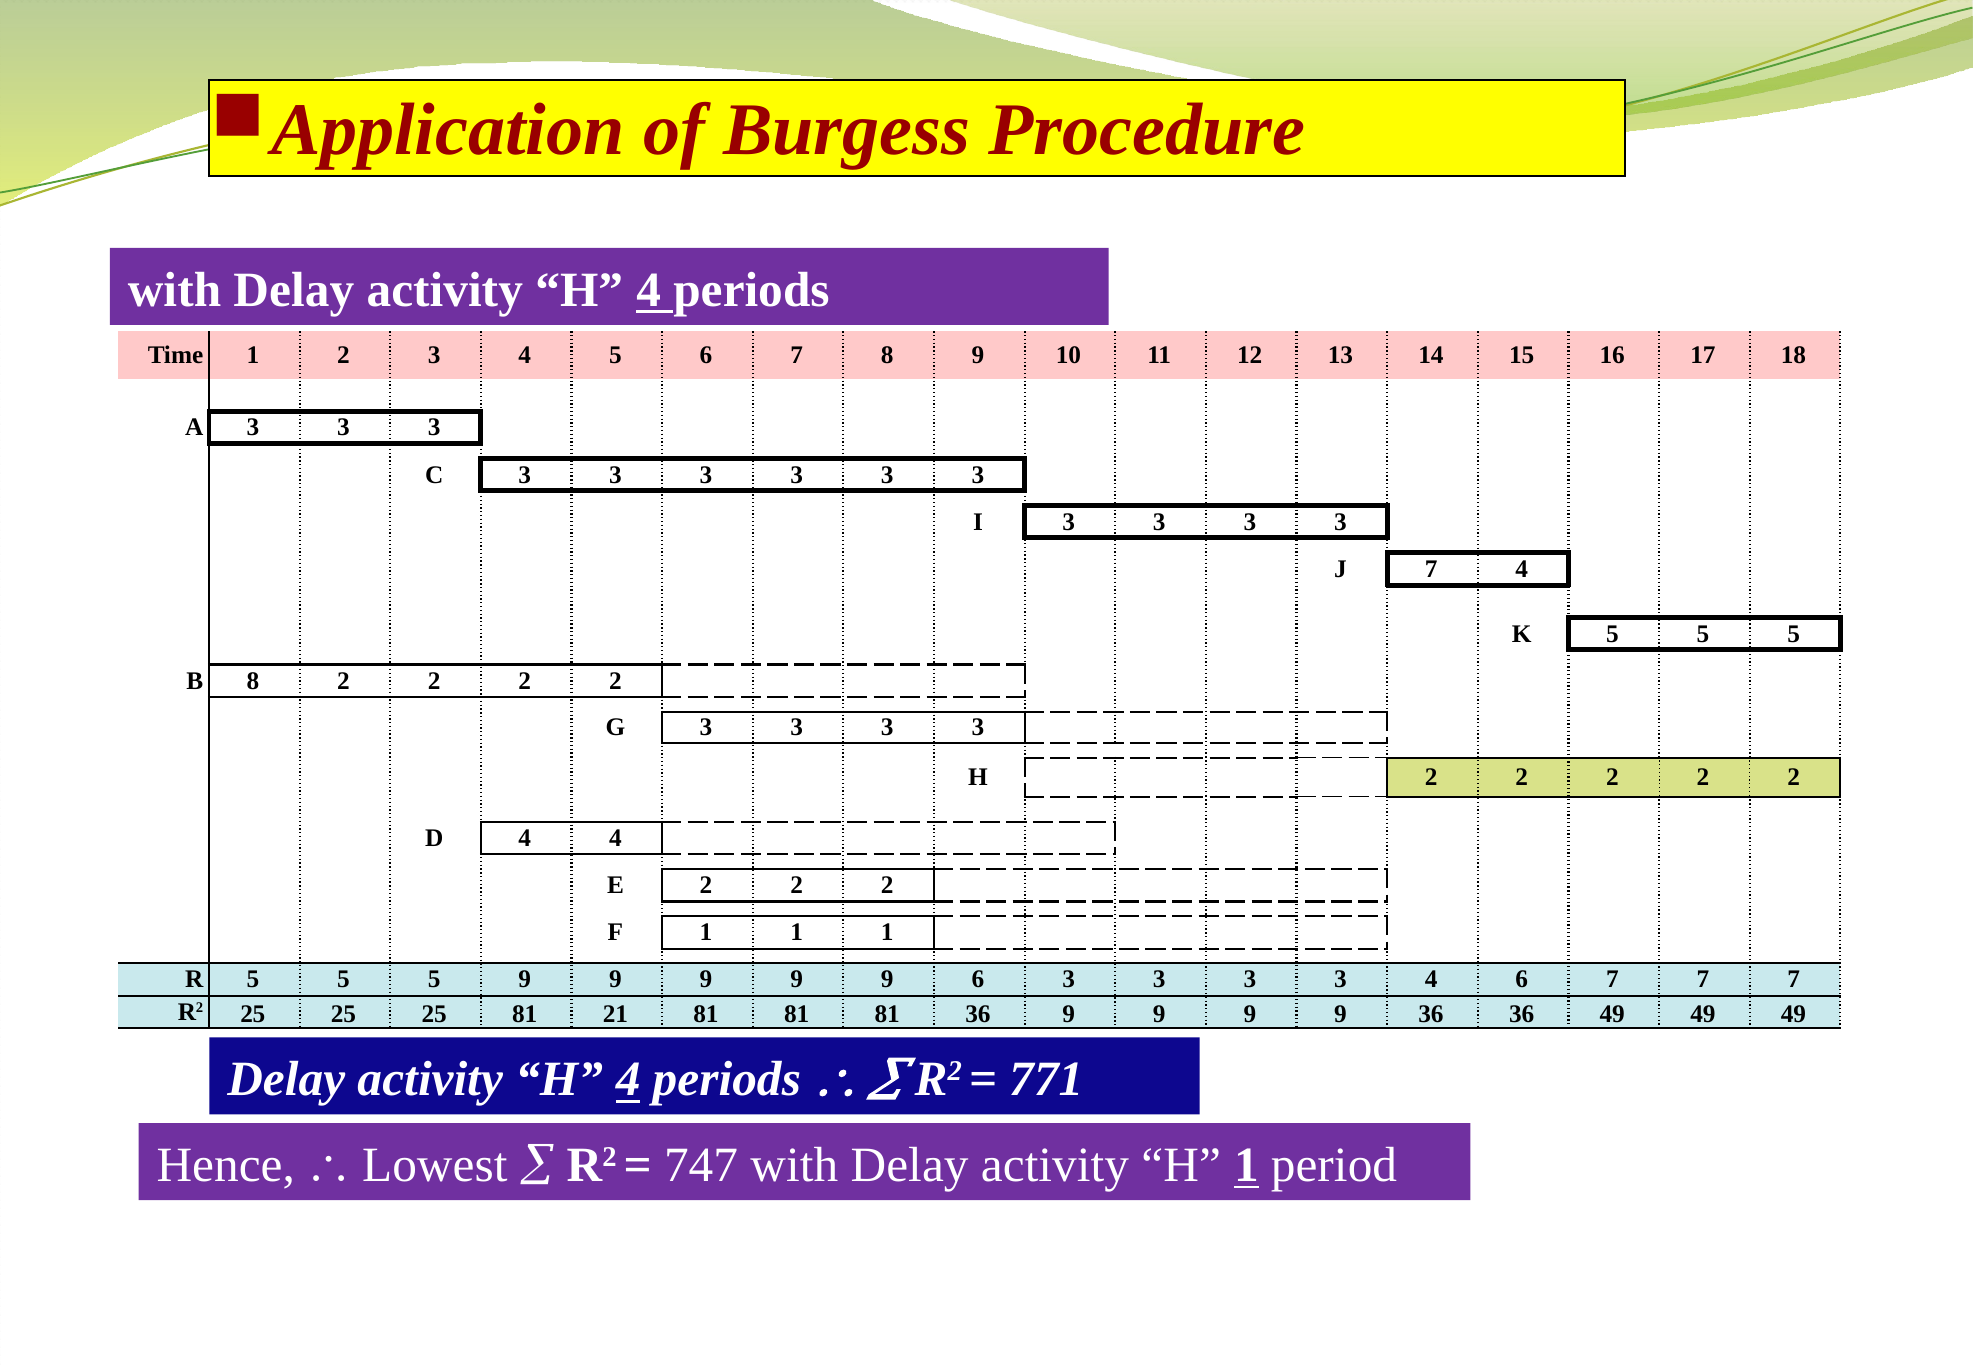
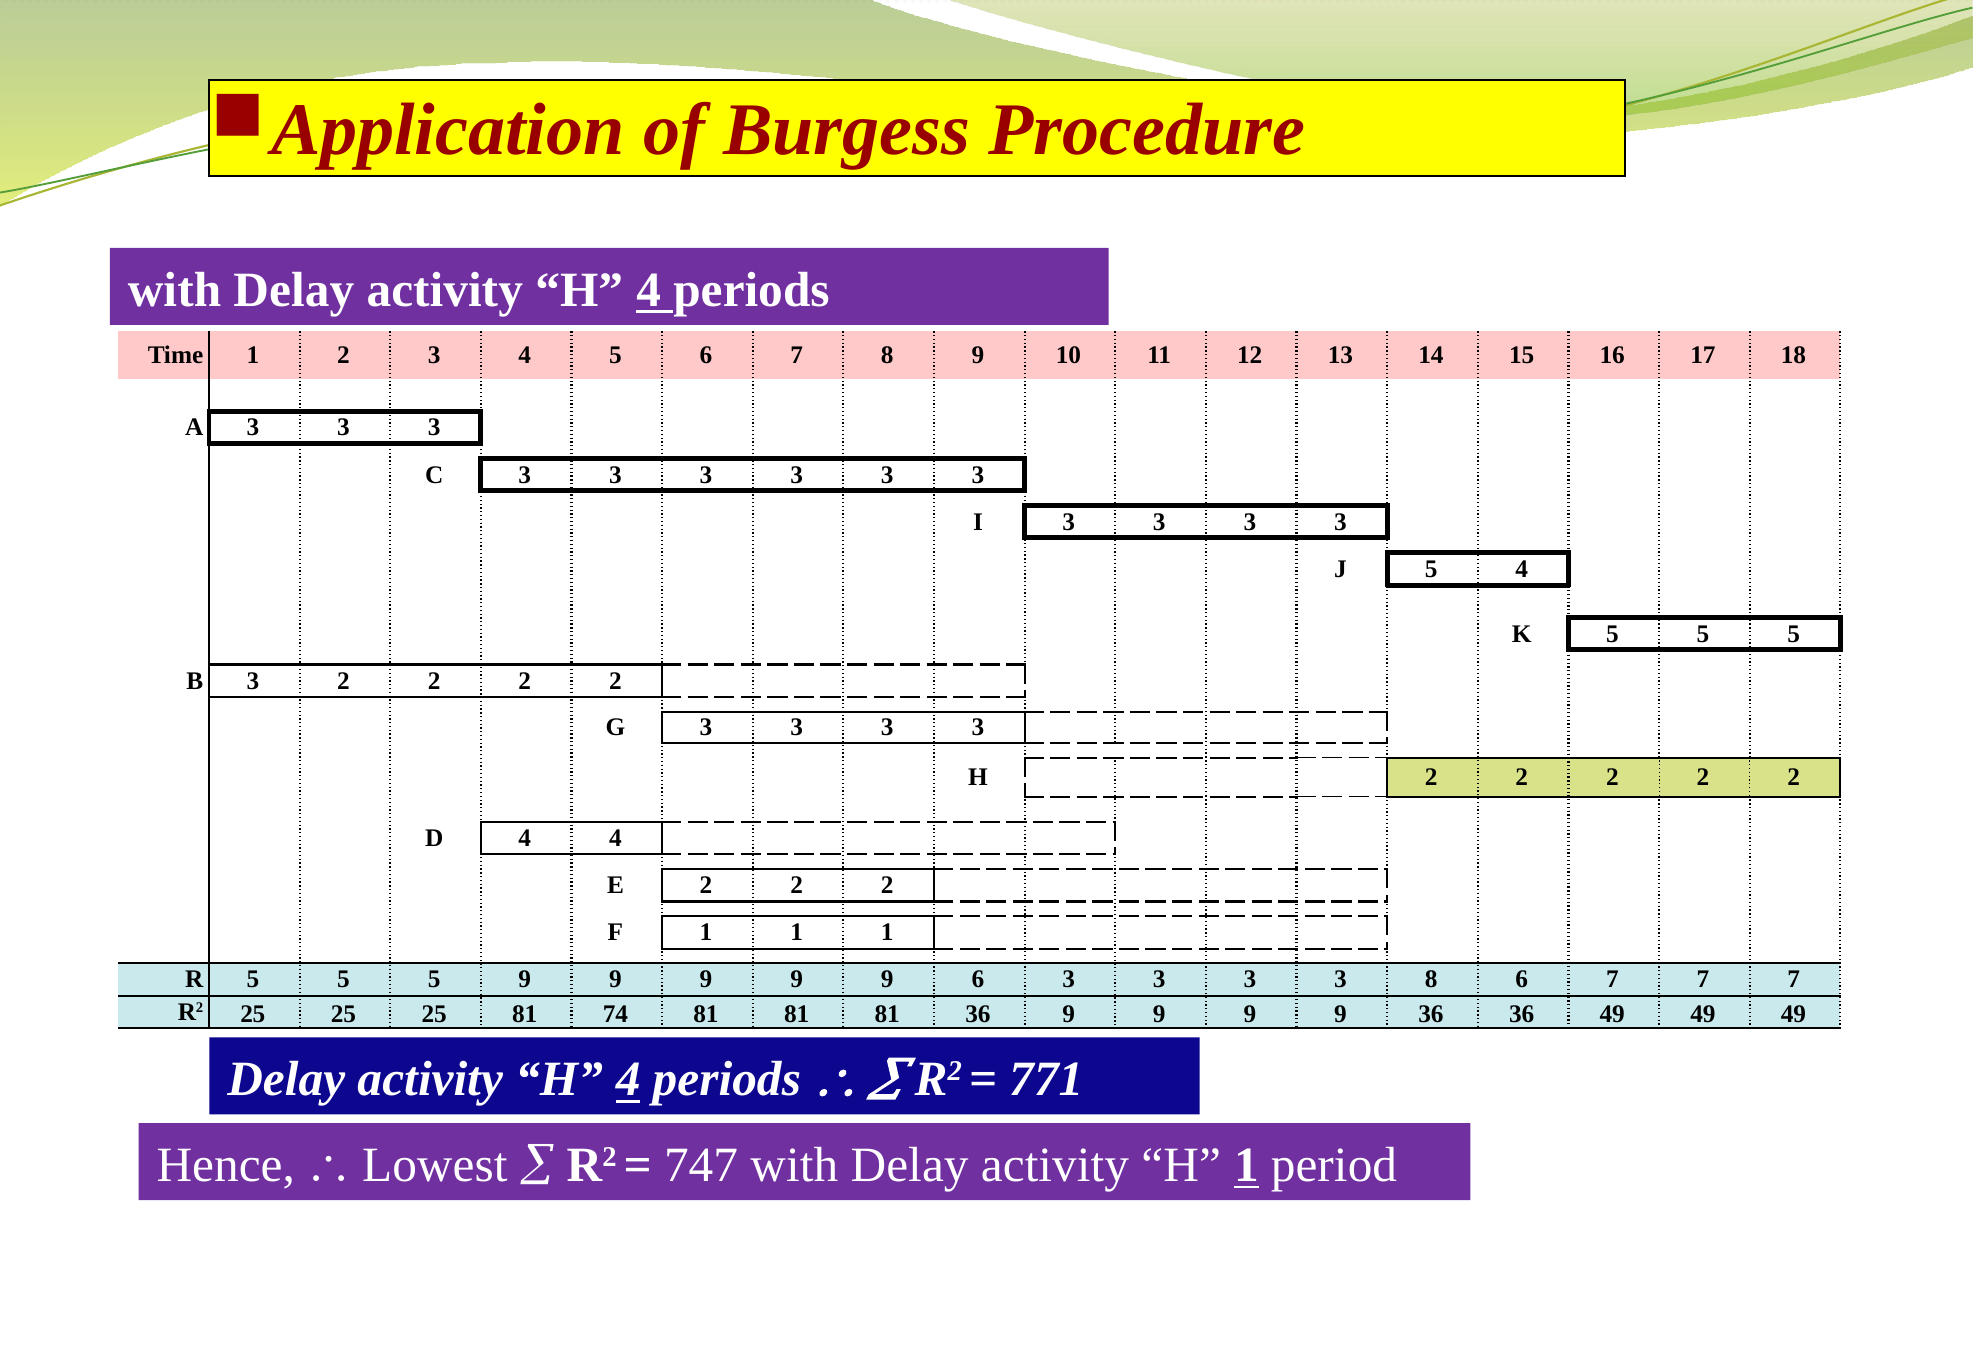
J 7: 7 -> 5
B 8: 8 -> 3
3 3 4: 4 -> 8
21: 21 -> 74
